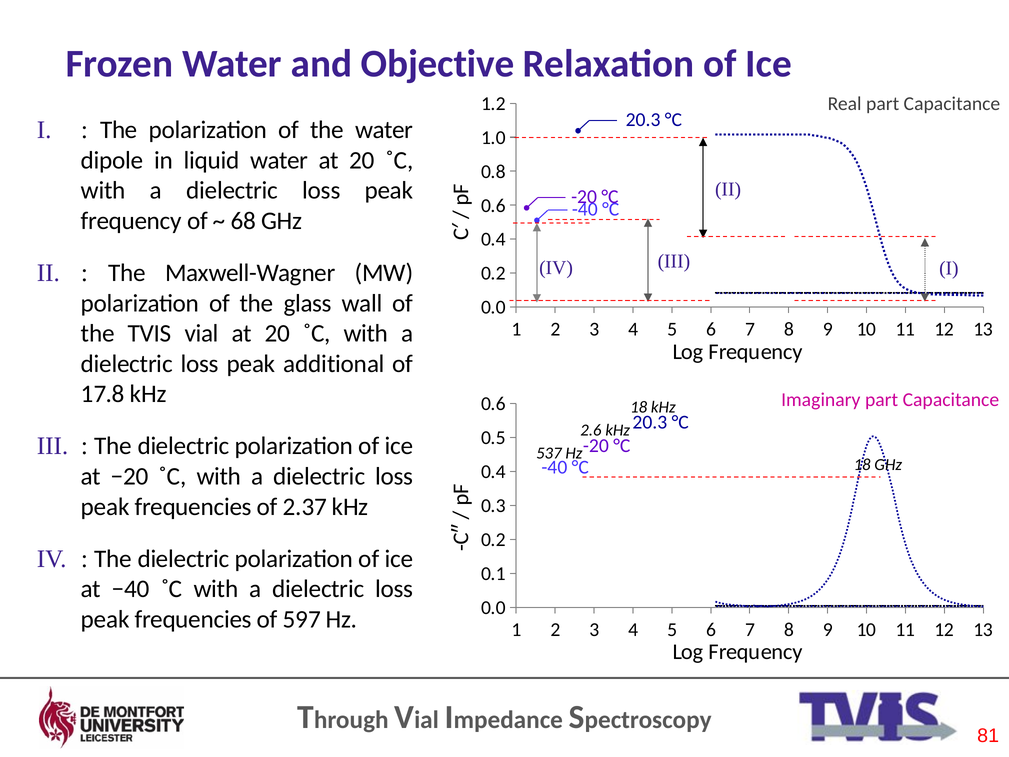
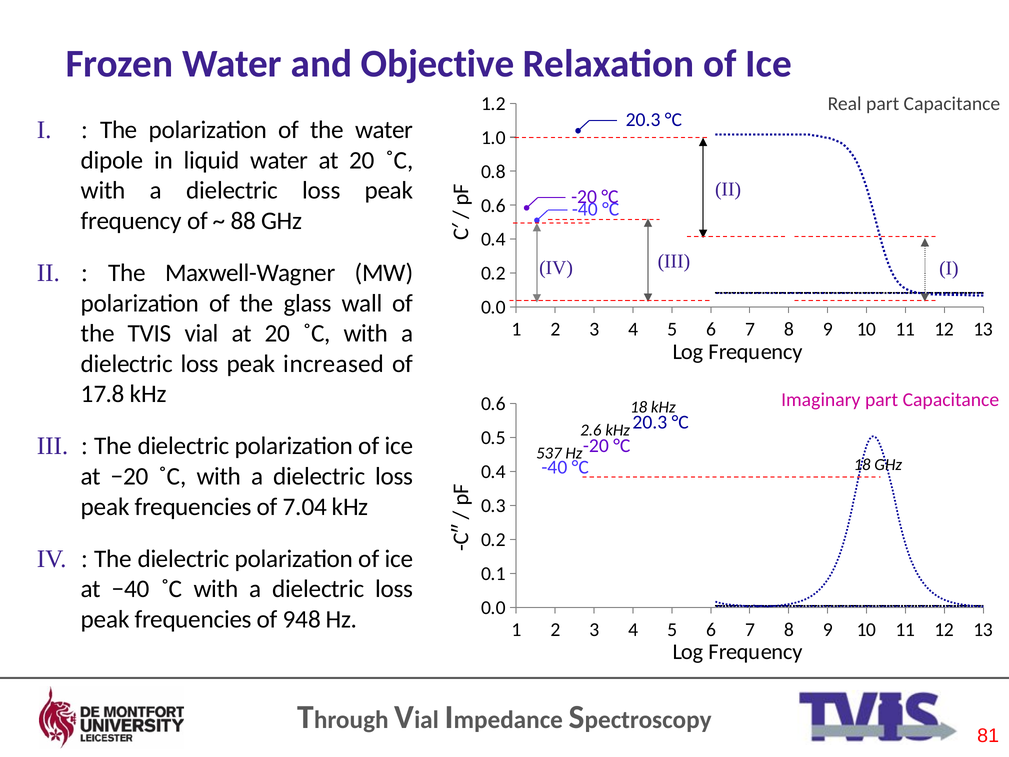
68: 68 -> 88
additional: additional -> increased
2.37: 2.37 -> 7.04
597: 597 -> 948
